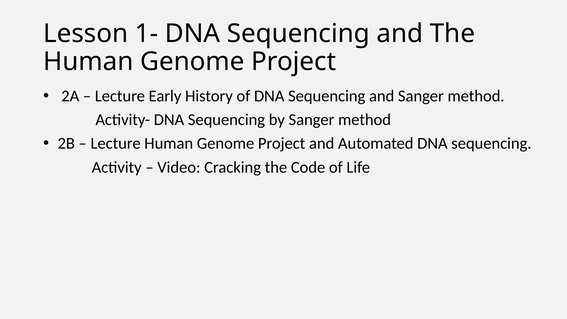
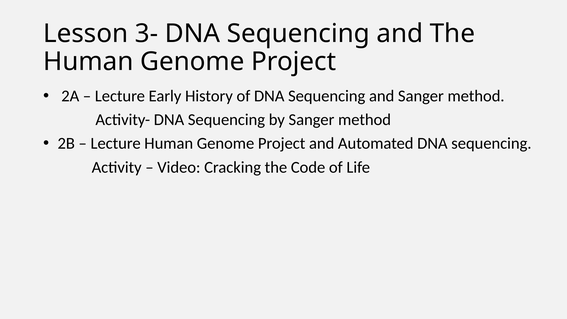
1-: 1- -> 3-
